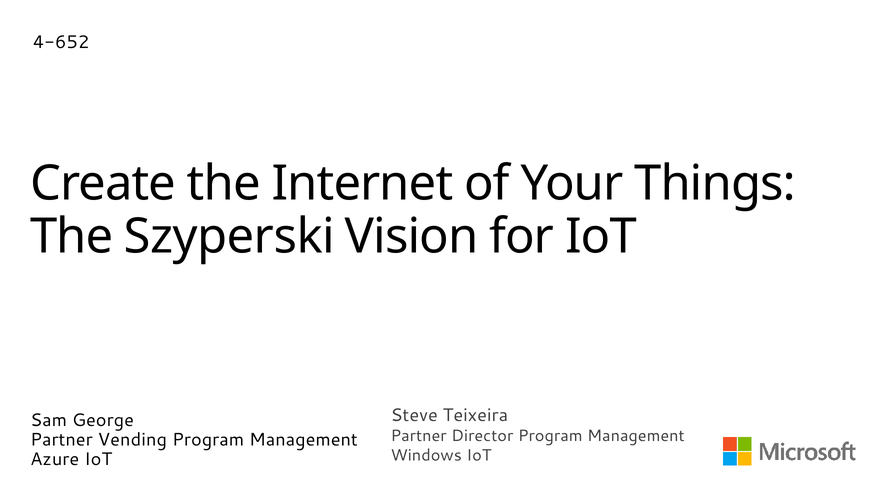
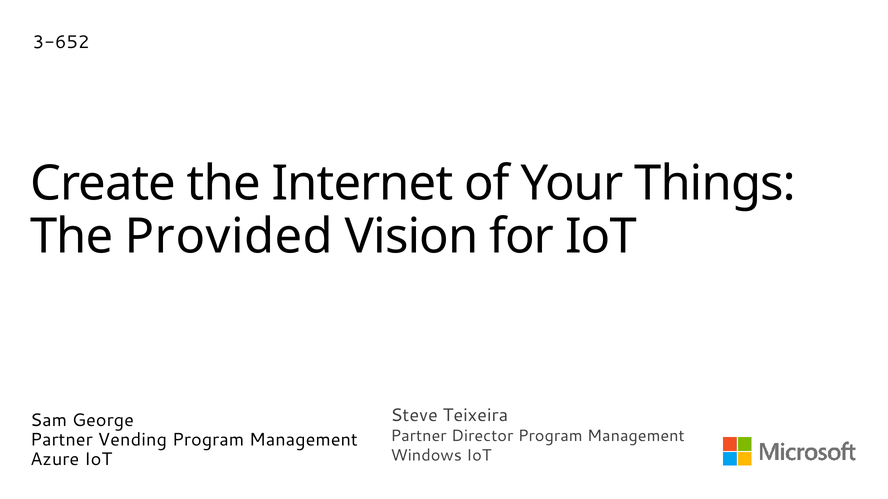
4-652: 4-652 -> 3-652
Szyperski: Szyperski -> Provided
